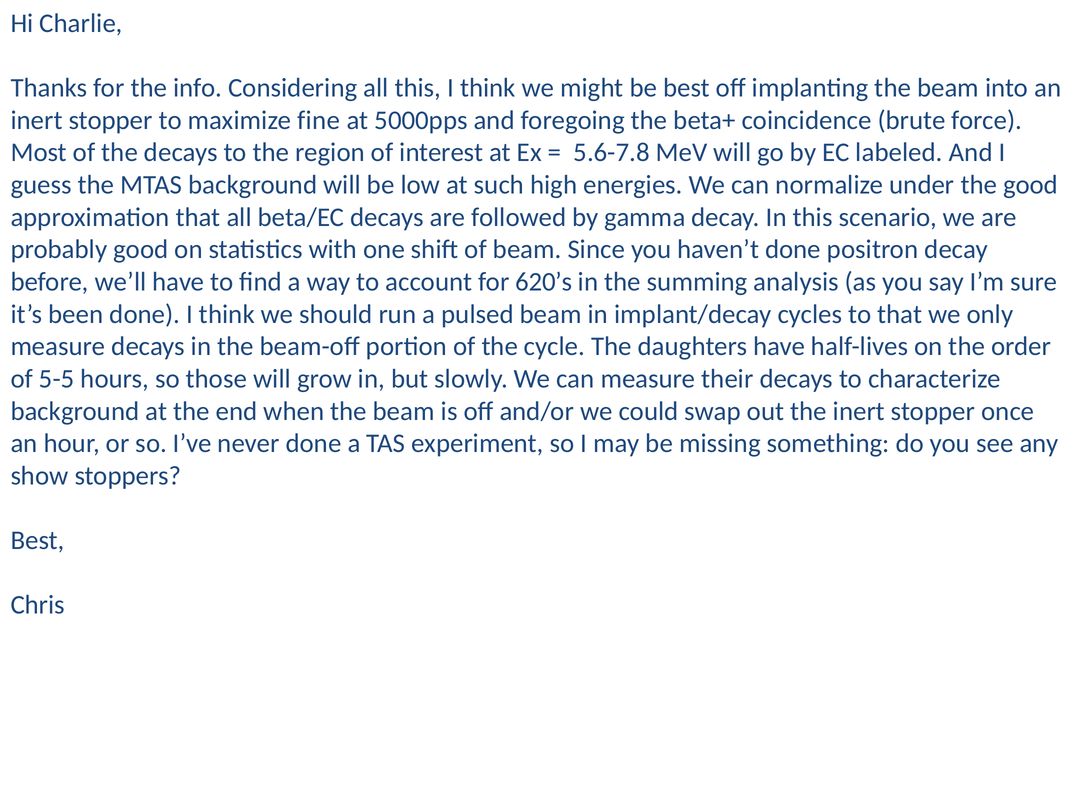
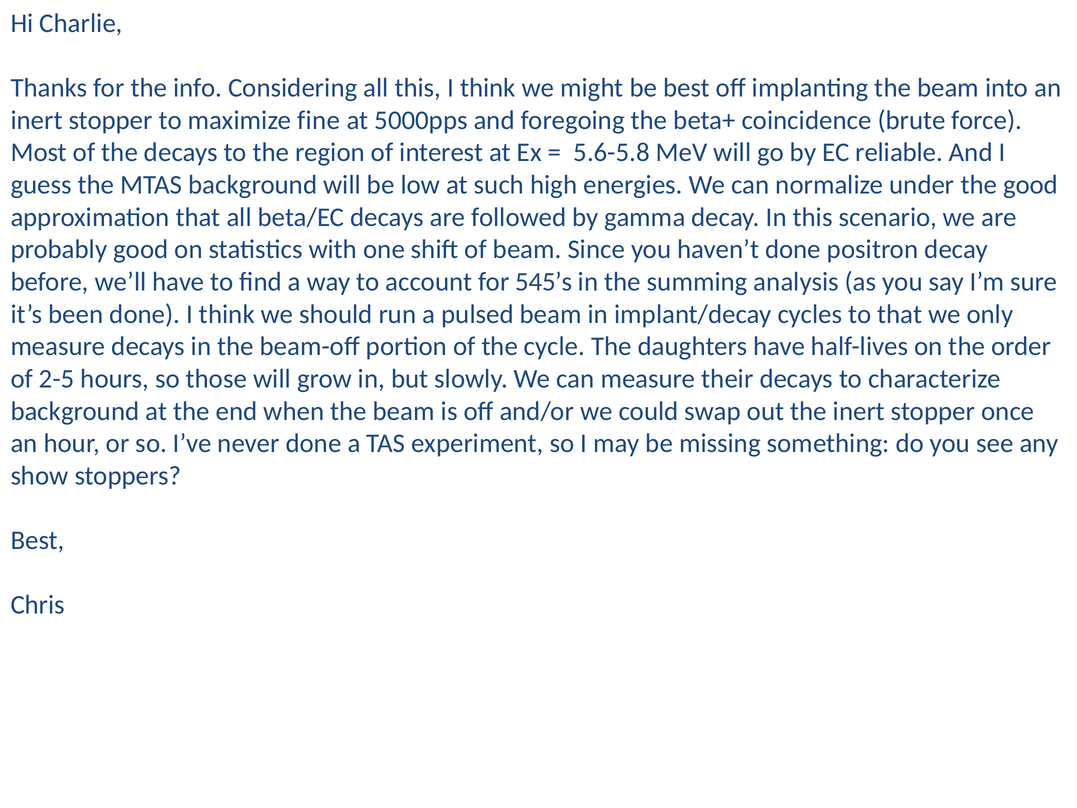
5.6-7.8: 5.6-7.8 -> 5.6-5.8
labeled: labeled -> reliable
620’s: 620’s -> 545’s
5-5: 5-5 -> 2-5
